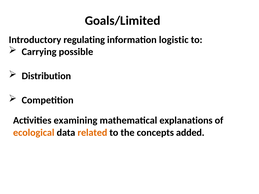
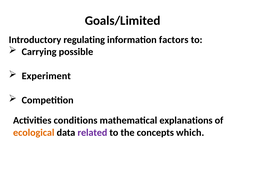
logistic: logistic -> factors
Distribution: Distribution -> Experiment
examining: examining -> conditions
related colour: orange -> purple
added: added -> which
